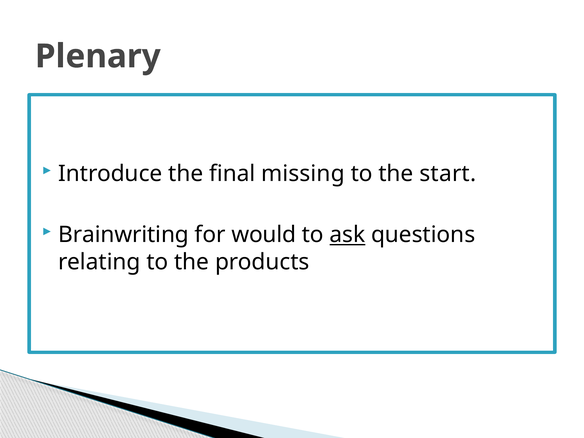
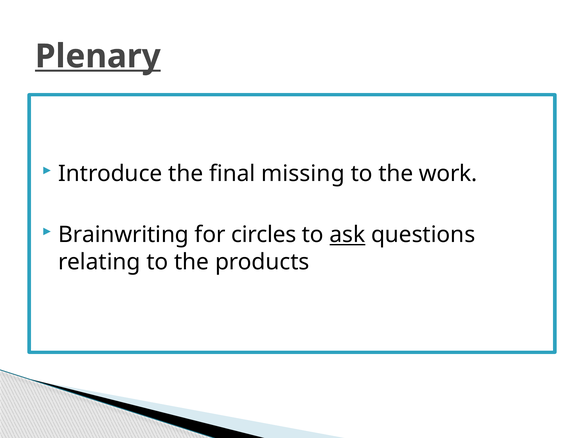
Plenary underline: none -> present
start: start -> work
would: would -> circles
